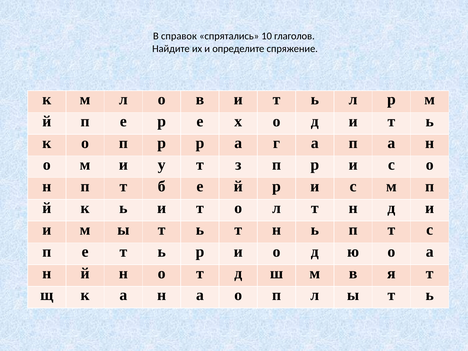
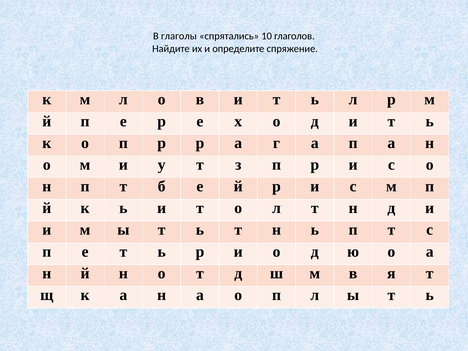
справок: справок -> глаголы
